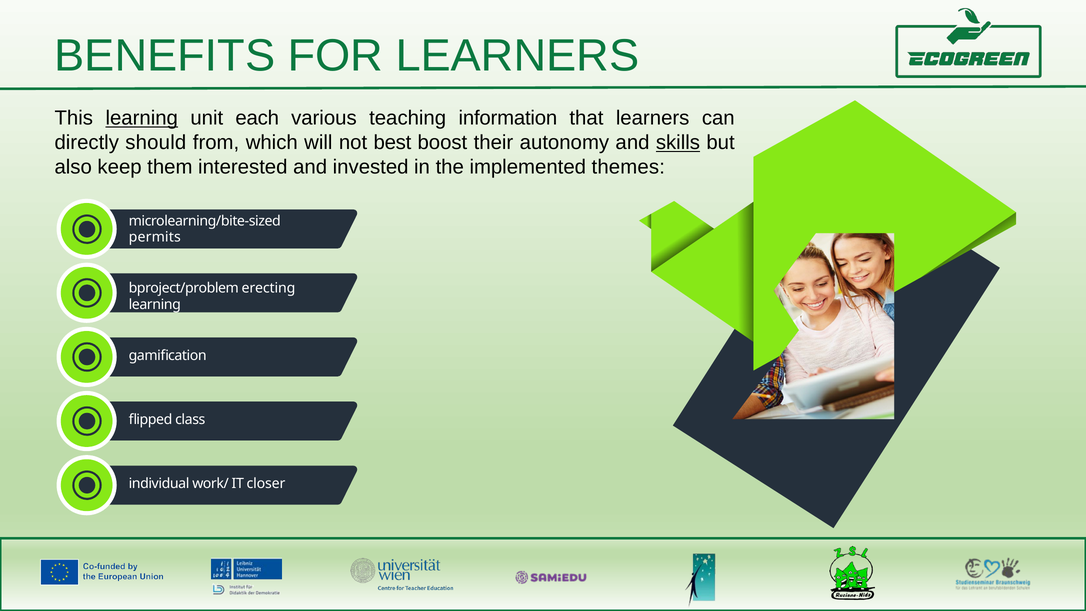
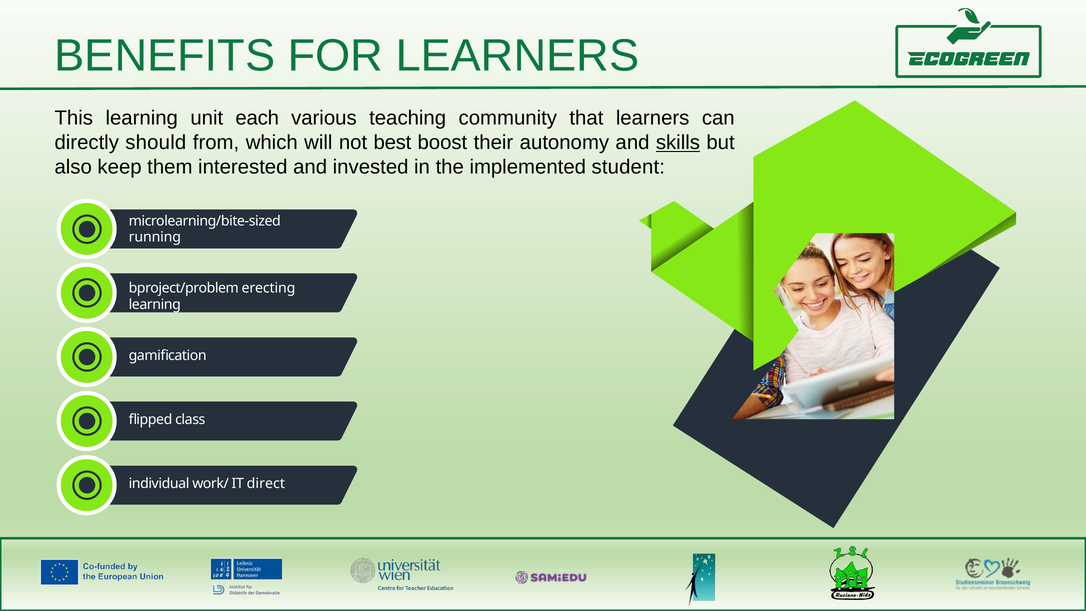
learning at (142, 118) underline: present -> none
information: information -> community
themes: themes -> student
permits: permits -> running
closer: closer -> direct
